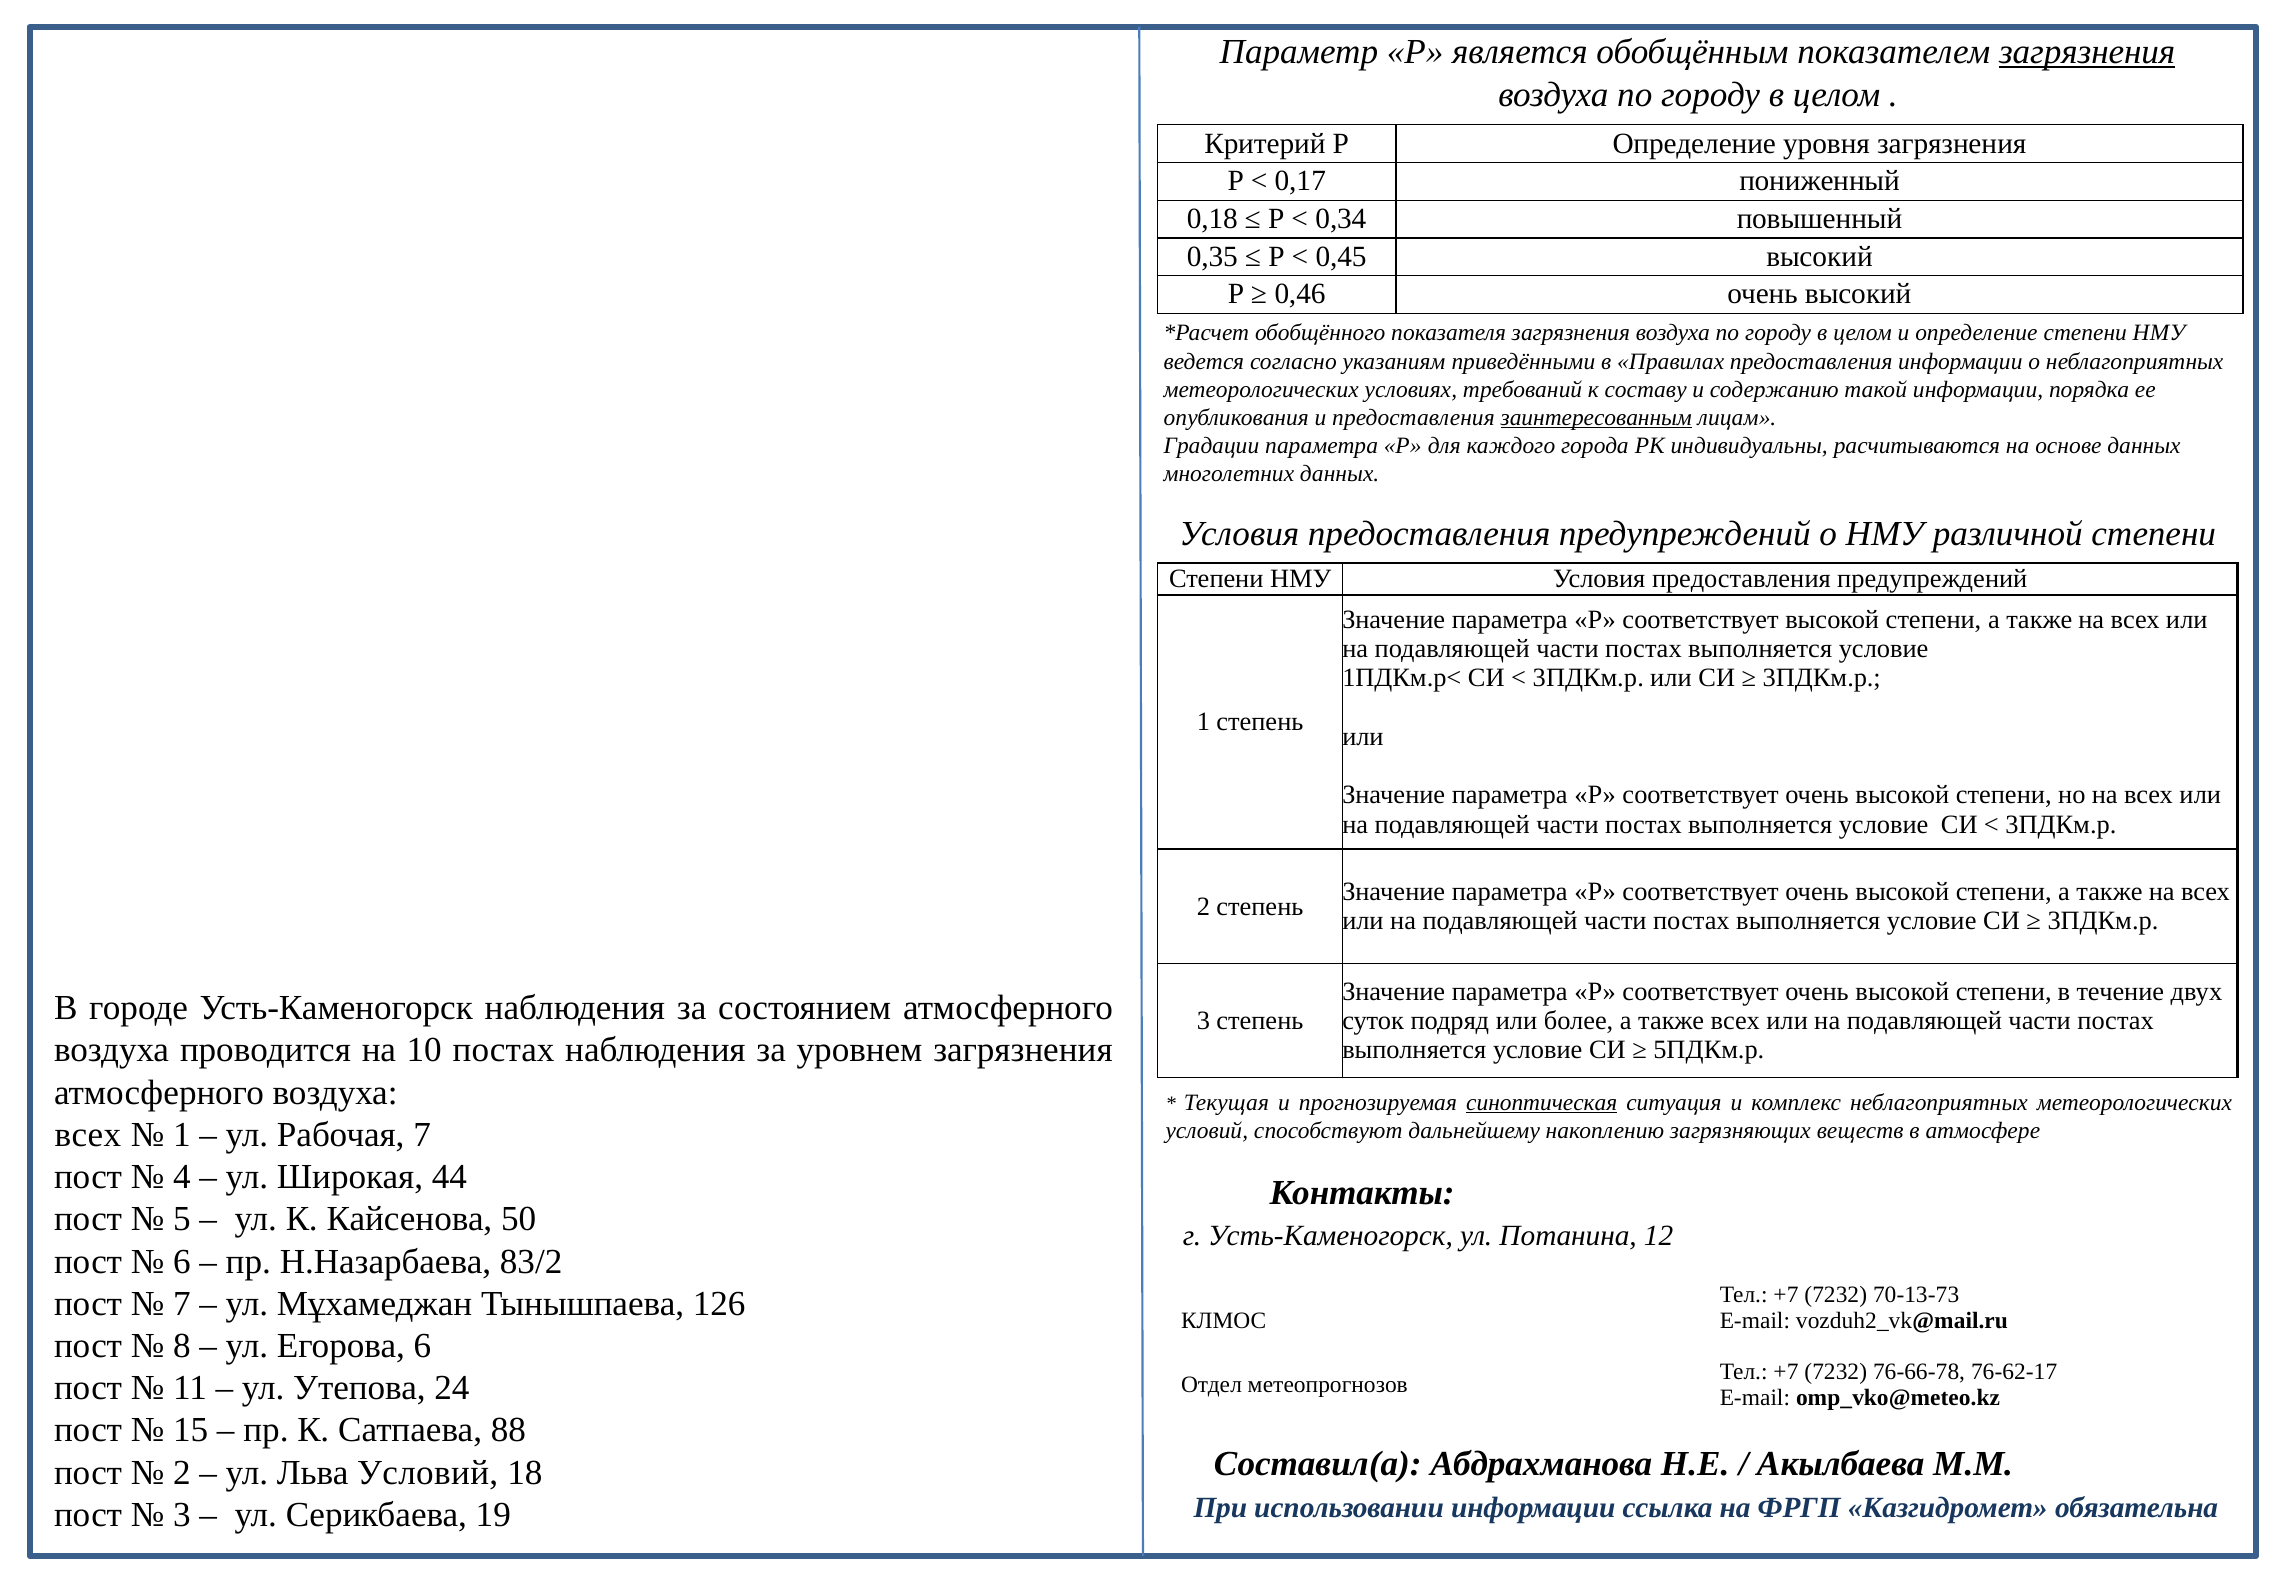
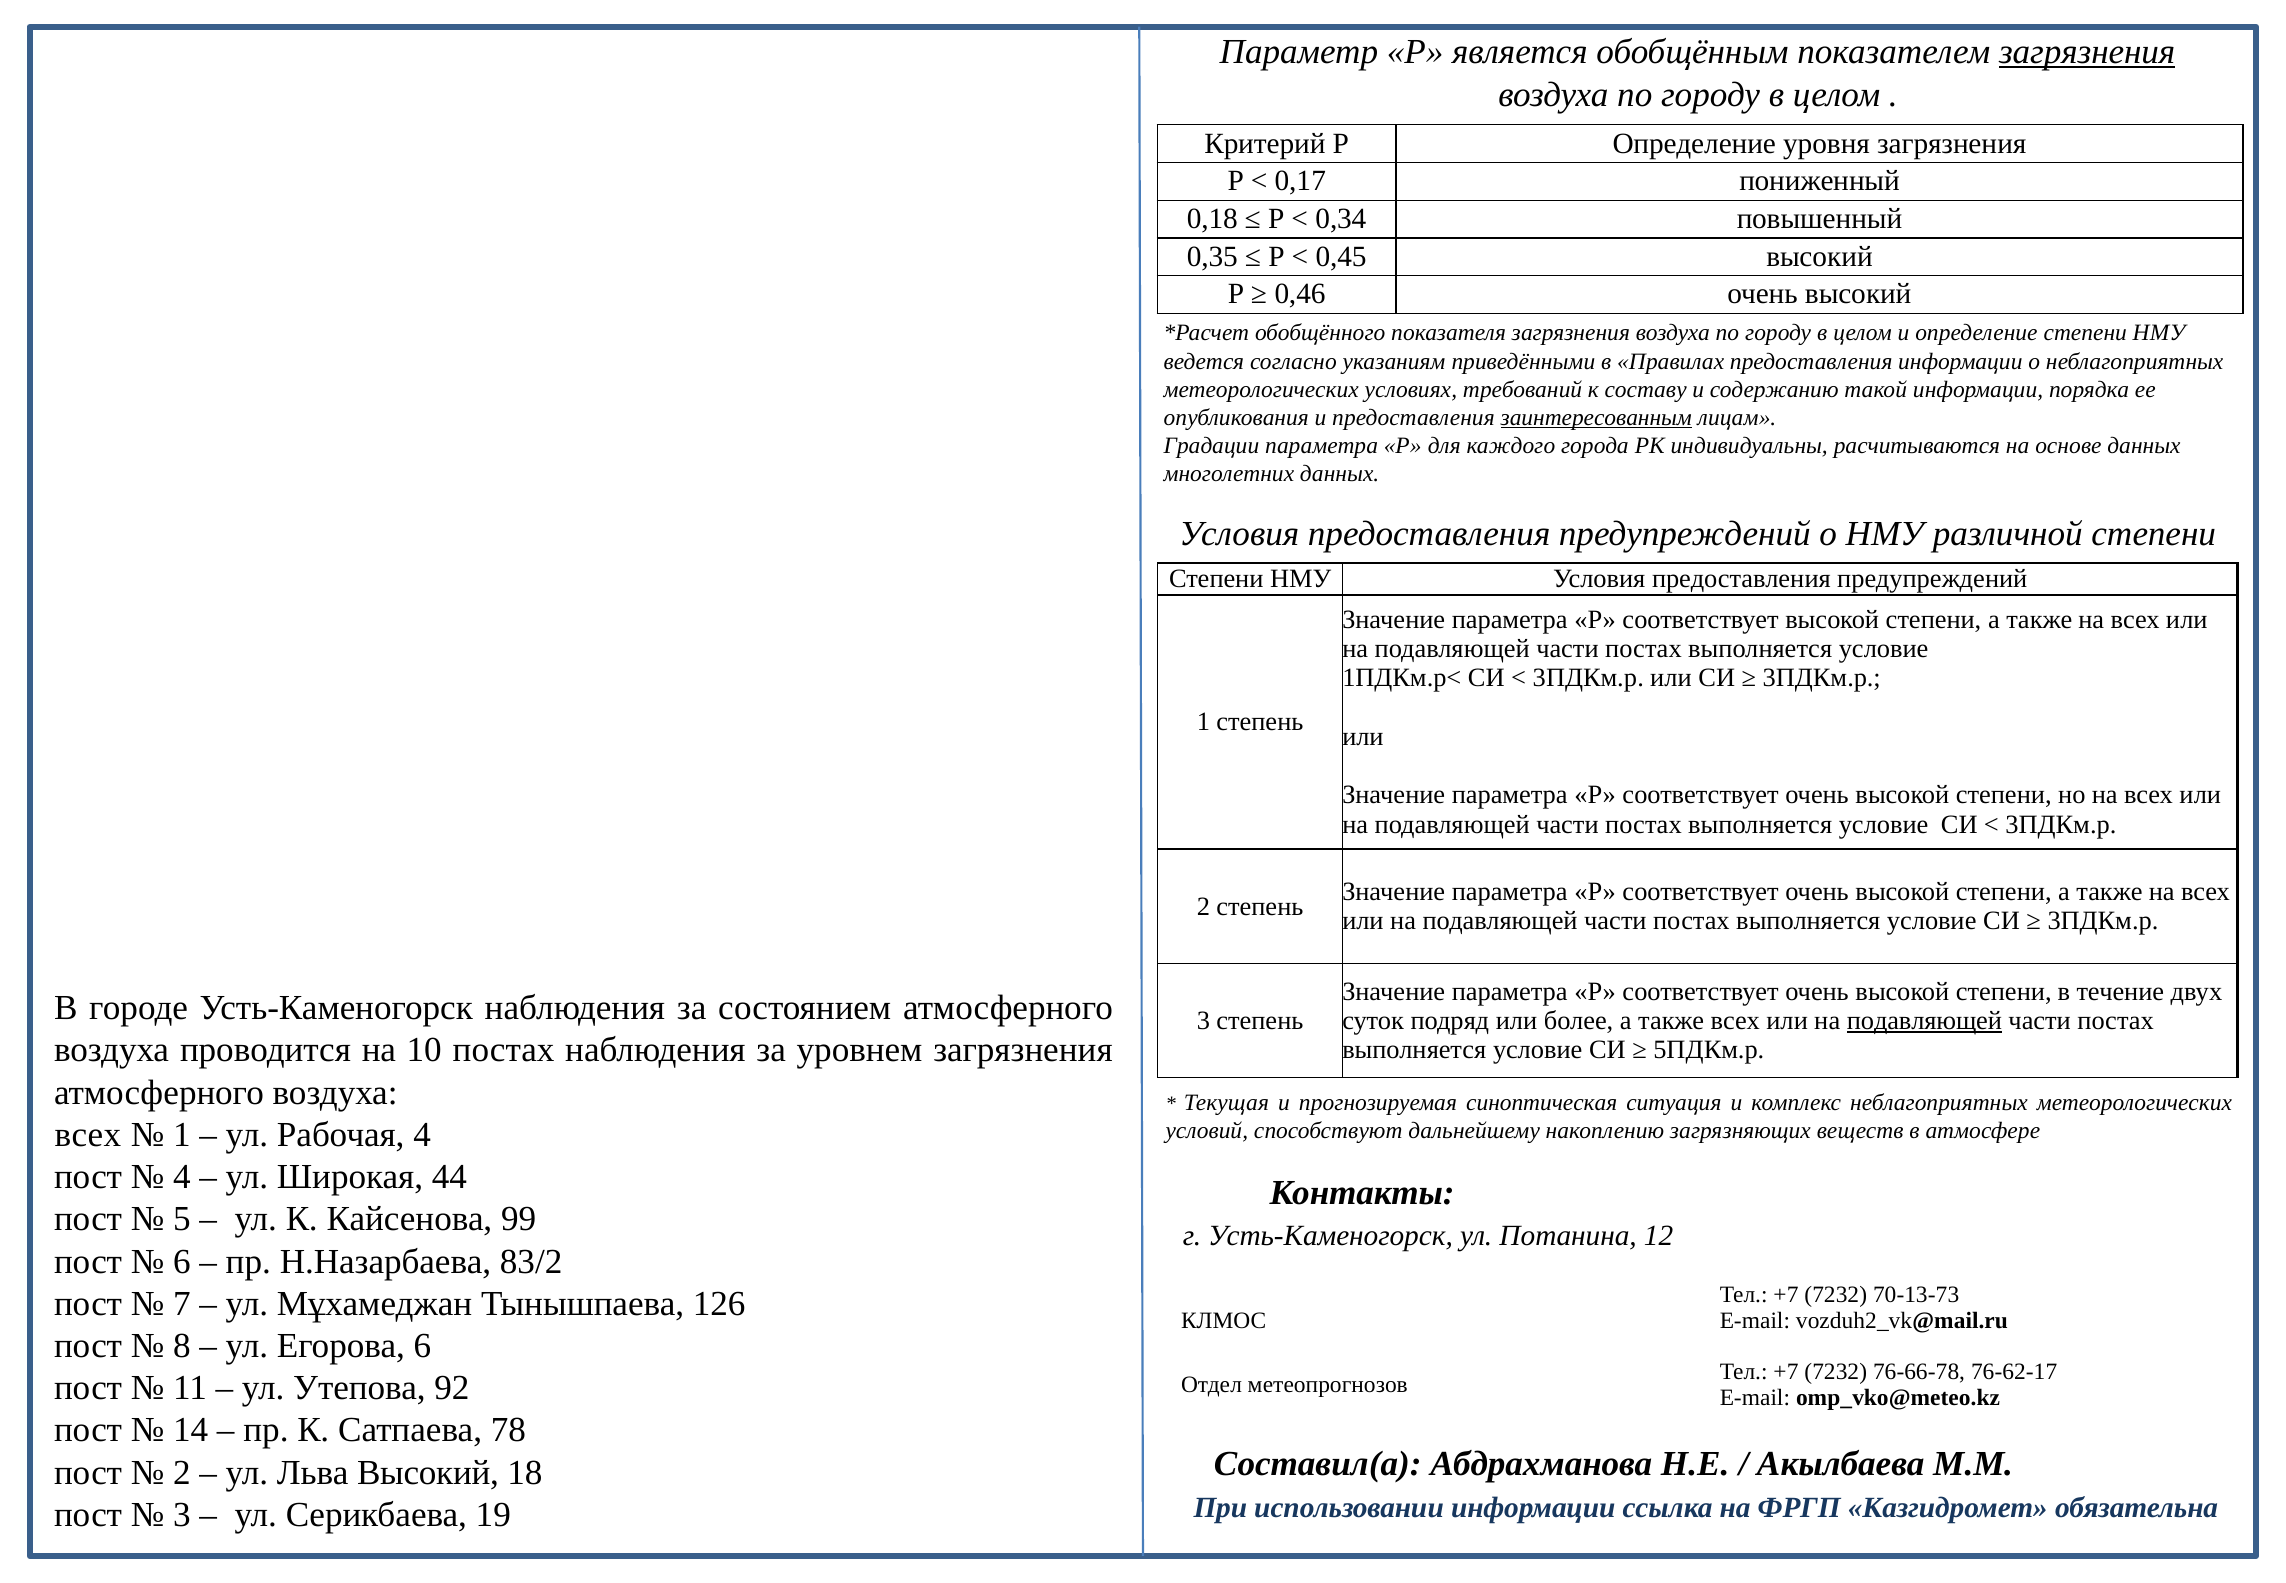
подавляющей at (1924, 1020) underline: none -> present
синоптическая underline: present -> none
Рабочая 7: 7 -> 4
50: 50 -> 99
24: 24 -> 92
15: 15 -> 14
88: 88 -> 78
Льва Условий: Условий -> Высокий
